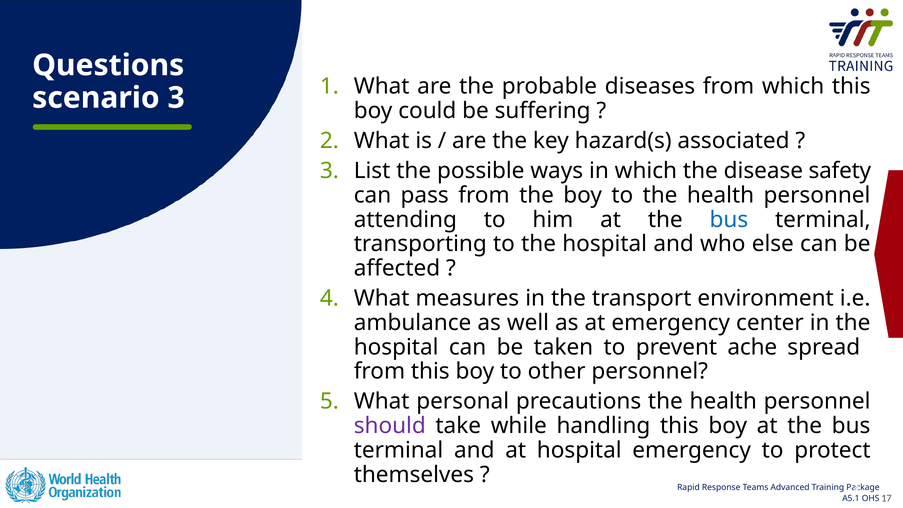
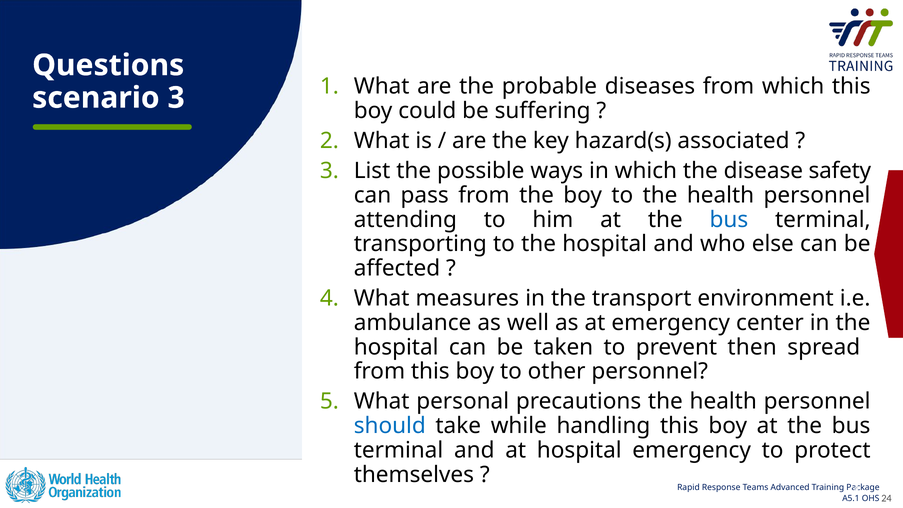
ache: ache -> then
should colour: purple -> blue
17: 17 -> 24
